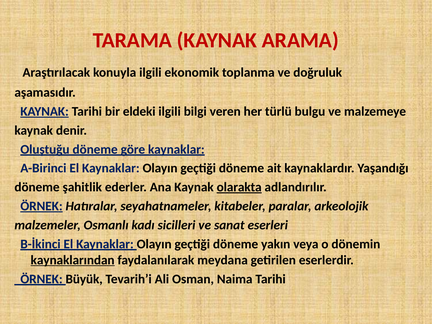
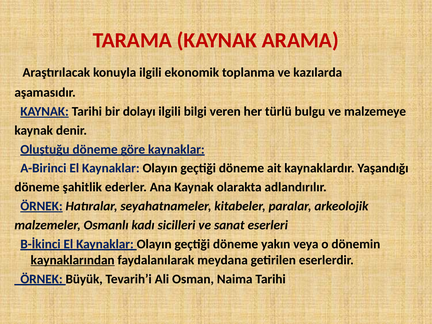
doğruluk: doğruluk -> kazılarda
eldeki: eldeki -> dolayı
olarakta underline: present -> none
